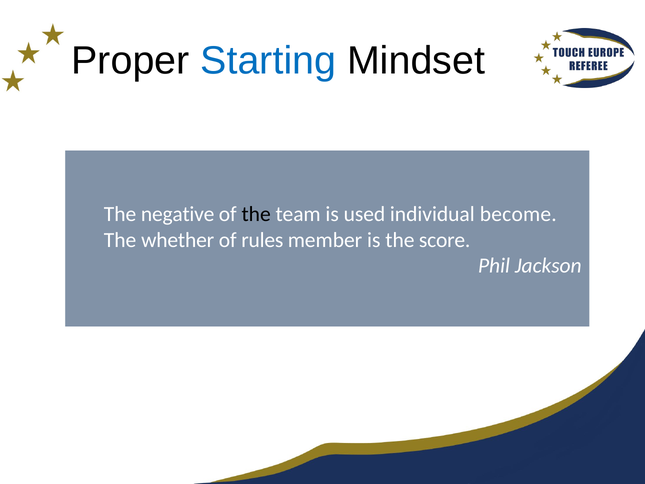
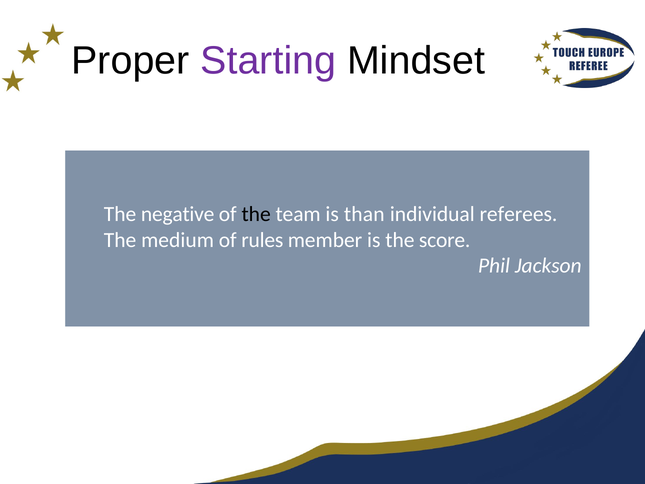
Starting colour: blue -> purple
used: used -> than
become: become -> referees
whether: whether -> medium
